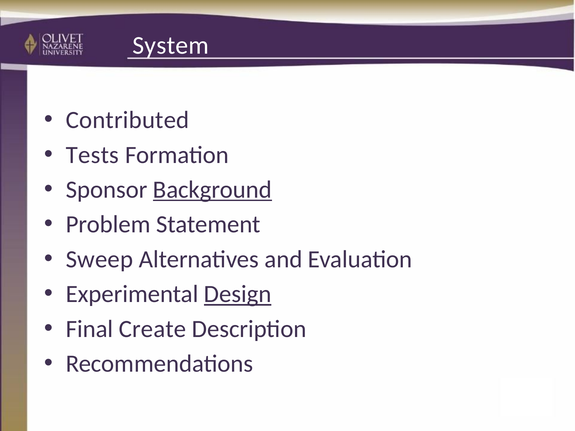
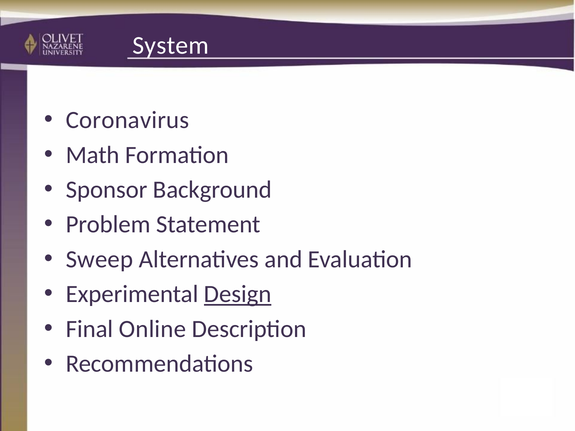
Contributed: Contributed -> Coronavirus
Tests: Tests -> Math
Background underline: present -> none
Create: Create -> Online
